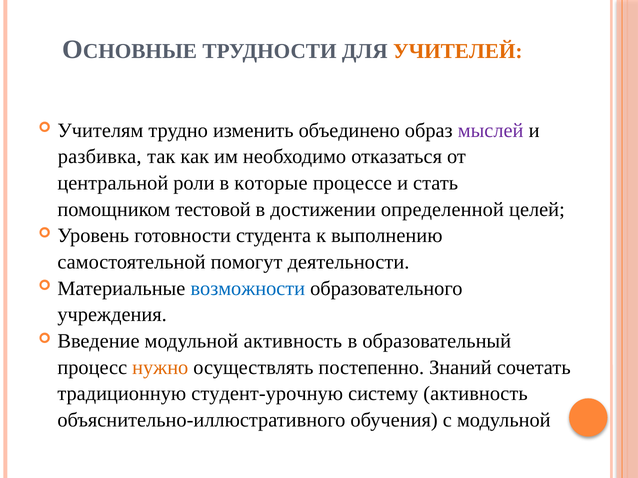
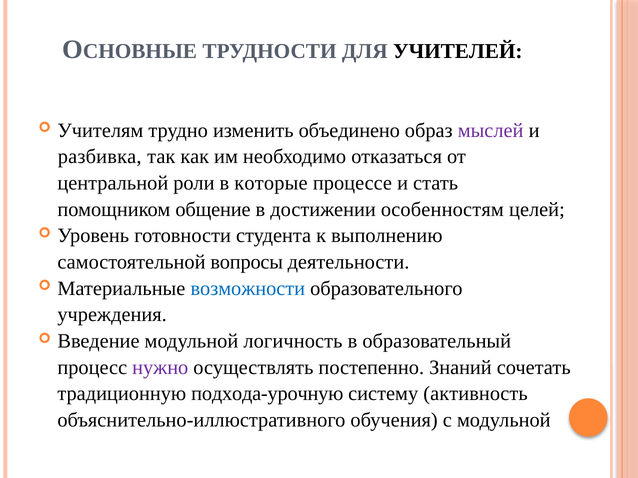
УЧИТЕЛЕЙ colour: orange -> black
тестовой: тестовой -> общение
определенной: определенной -> особенностям
помогут: помогут -> вопросы
модульной активность: активность -> логичность
нужно colour: orange -> purple
студент-урочную: студент-урочную -> подхода-урочную
